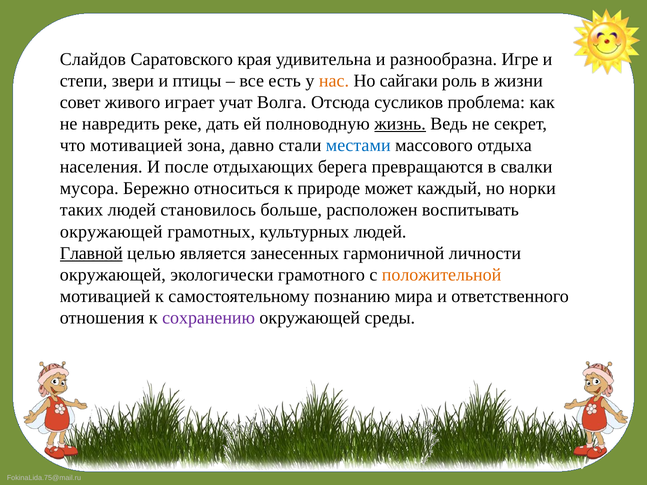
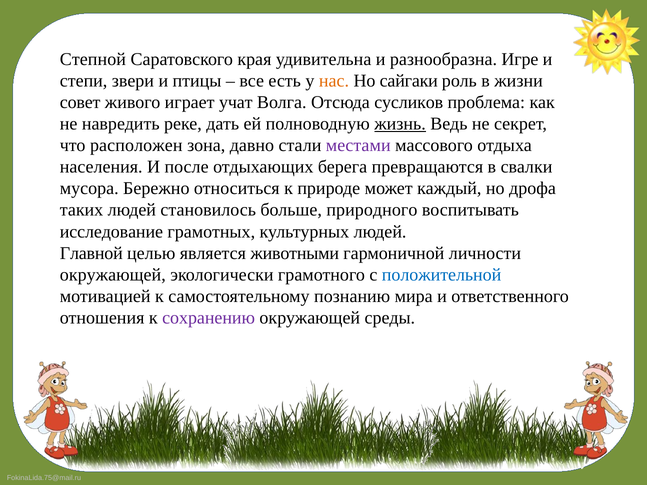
Слайдов: Слайдов -> Степной
что мотивацией: мотивацией -> расположен
местами colour: blue -> purple
норки: норки -> дрофа
расположен: расположен -> природного
окружающей at (111, 232): окружающей -> исследование
Главной underline: present -> none
занесенных: занесенных -> животными
положительной colour: orange -> blue
